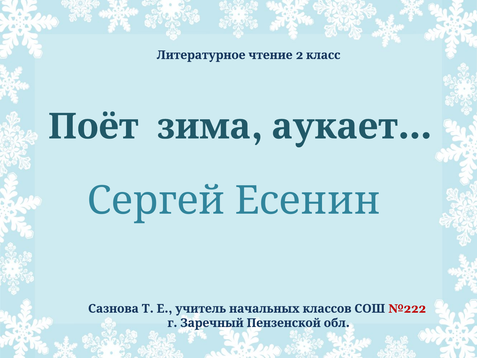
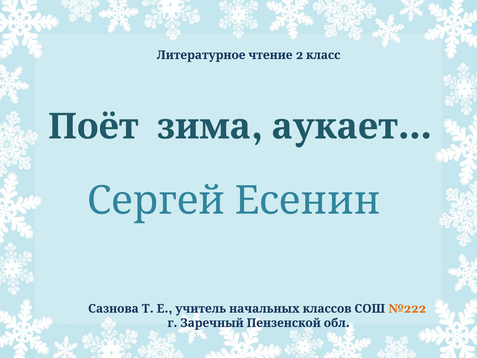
№222 colour: red -> orange
